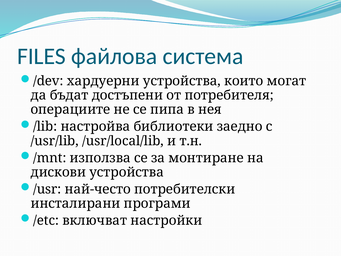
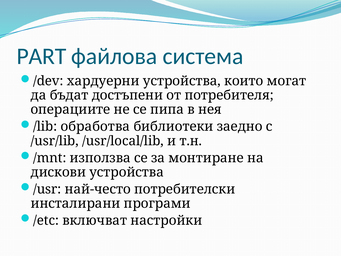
FILES: FILES -> PART
настройва: настройва -> обработва
